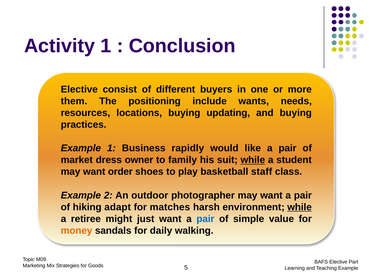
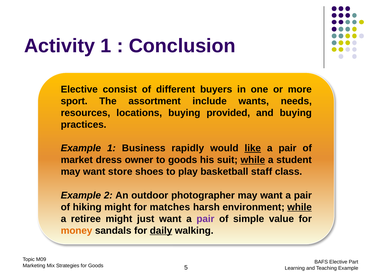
them: them -> sport
positioning: positioning -> assortment
updating: updating -> provided
like underline: none -> present
to family: family -> goods
order: order -> store
hiking adapt: adapt -> might
pair at (205, 219) colour: blue -> purple
daily underline: none -> present
